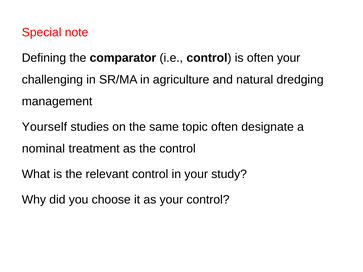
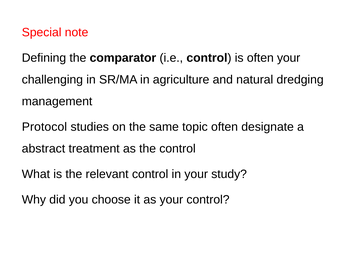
Yourself: Yourself -> Protocol
nominal: nominal -> abstract
